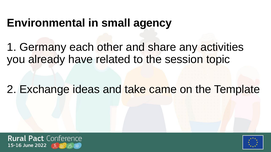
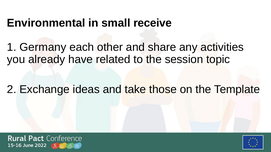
agency: agency -> receive
came: came -> those
